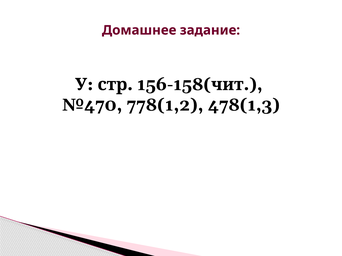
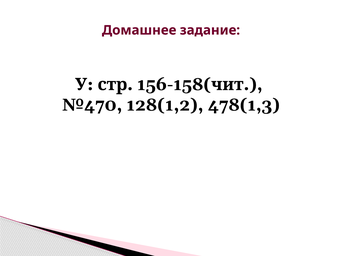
778(1,2: 778(1,2 -> 128(1,2
